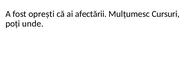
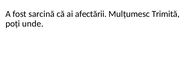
oprești: oprești -> sarcină
Cursuri: Cursuri -> Trimită
